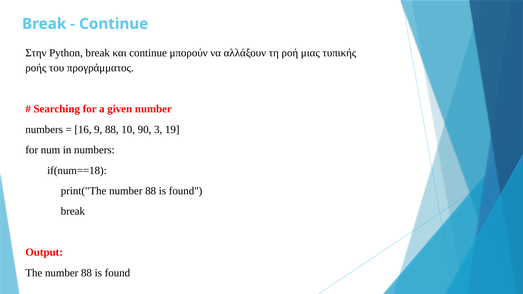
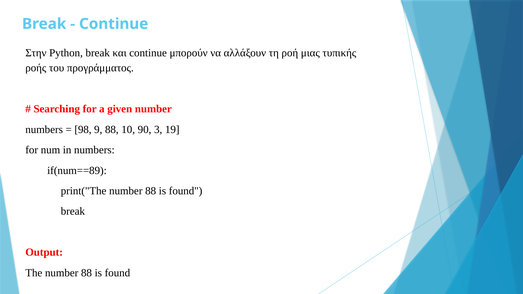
16: 16 -> 98
if(num==18: if(num==18 -> if(num==89
